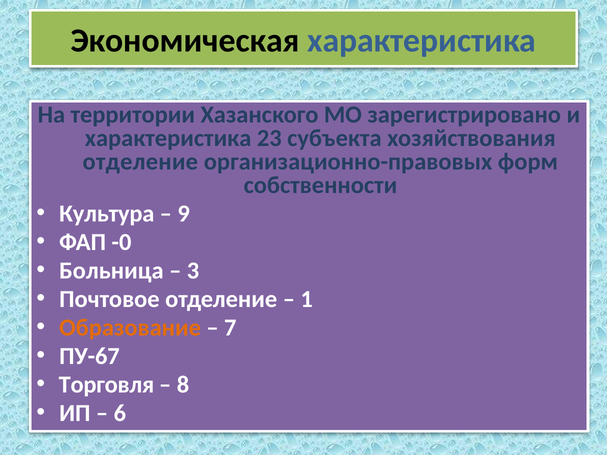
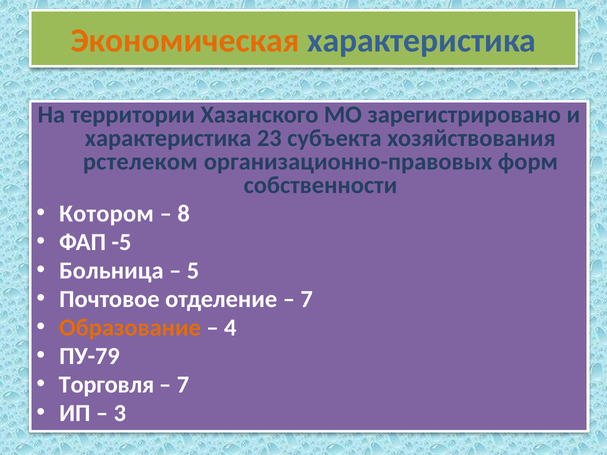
Экономическая colour: black -> orange
отделение at (140, 162): отделение -> рстелеком
Культура: Культура -> Котором
9: 9 -> 8
-0: -0 -> -5
3: 3 -> 5
1 at (307, 299): 1 -> 7
7: 7 -> 4
ПУ-67: ПУ-67 -> ПУ-79
8 at (183, 385): 8 -> 7
6: 6 -> 3
